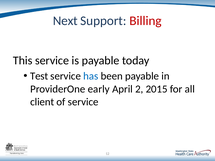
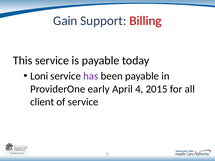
Next: Next -> Gain
Test: Test -> Loni
has colour: blue -> purple
2: 2 -> 4
